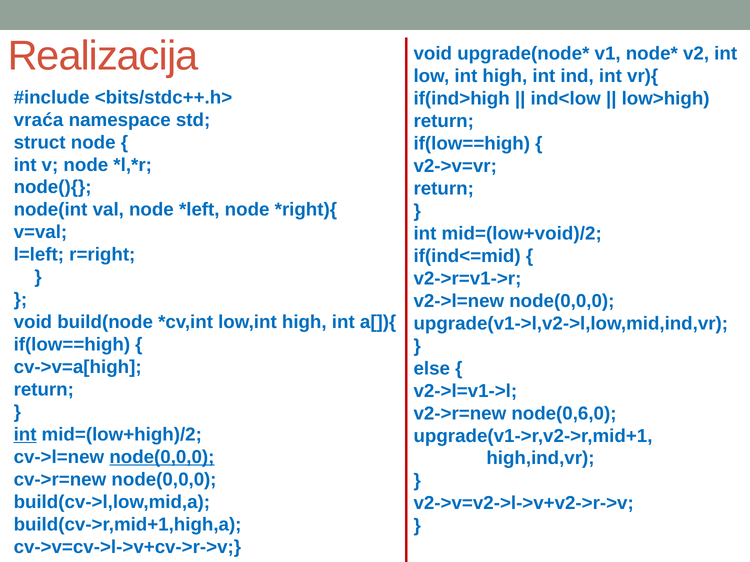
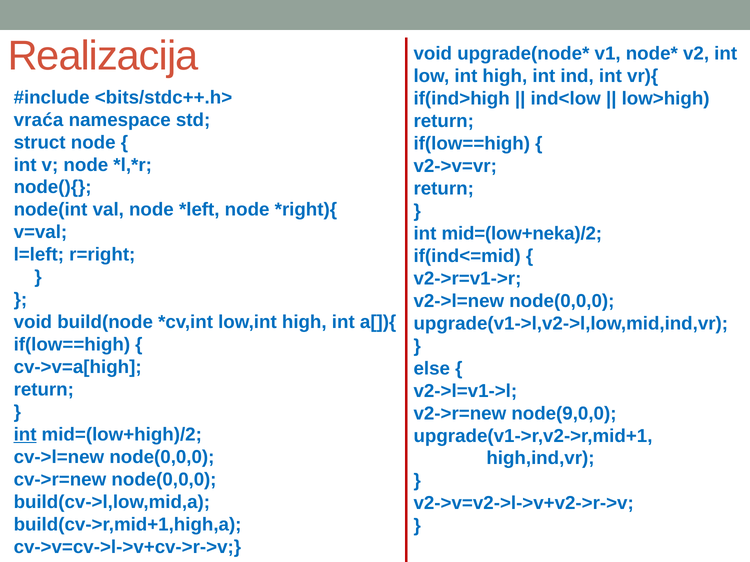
mid=(low+void)/2: mid=(low+void)/2 -> mid=(low+neka)/2
node(0,6,0: node(0,6,0 -> node(9,0,0
node(0,0,0 at (162, 457) underline: present -> none
